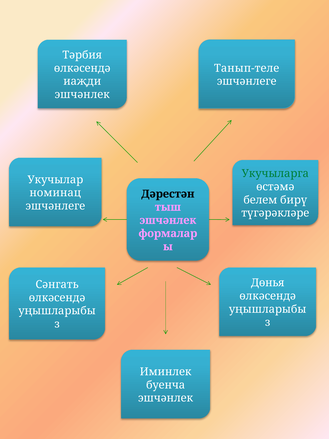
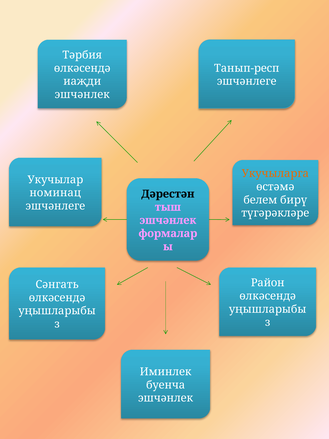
Танып-теле: Танып-теле -> Танып-респ
Укучыларга colour: green -> orange
Дөнья: Дөнья -> Район
